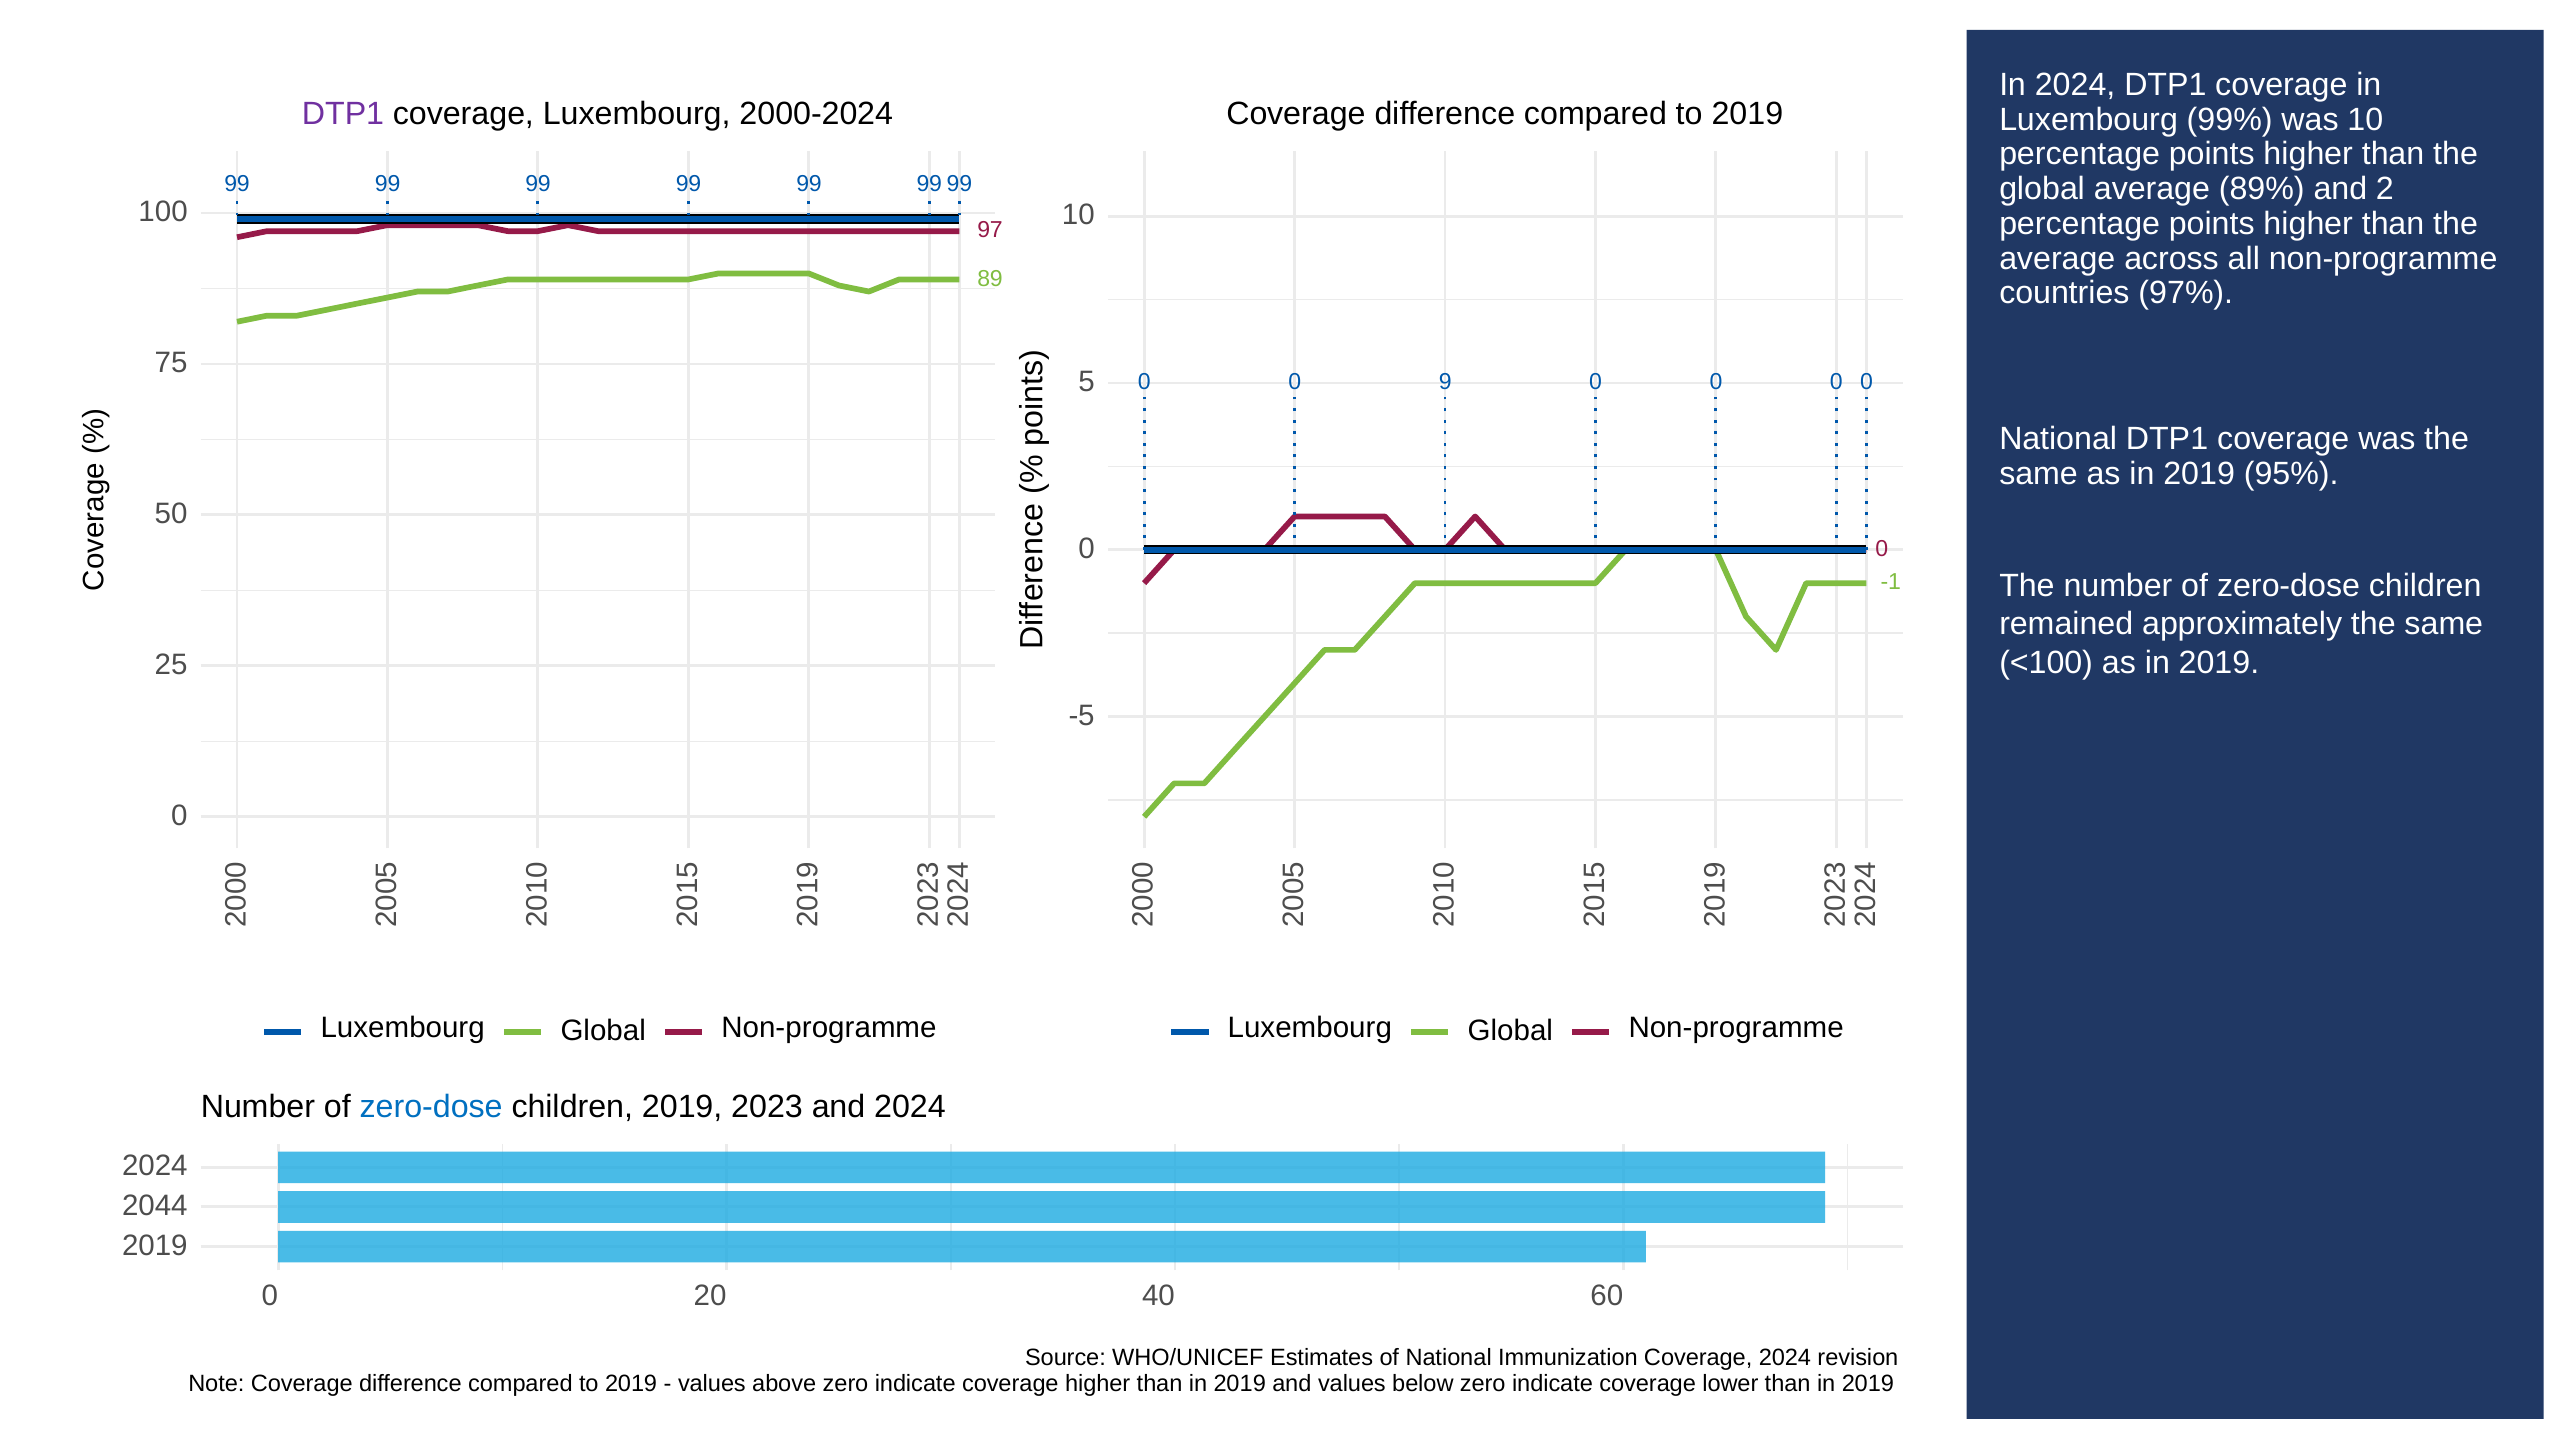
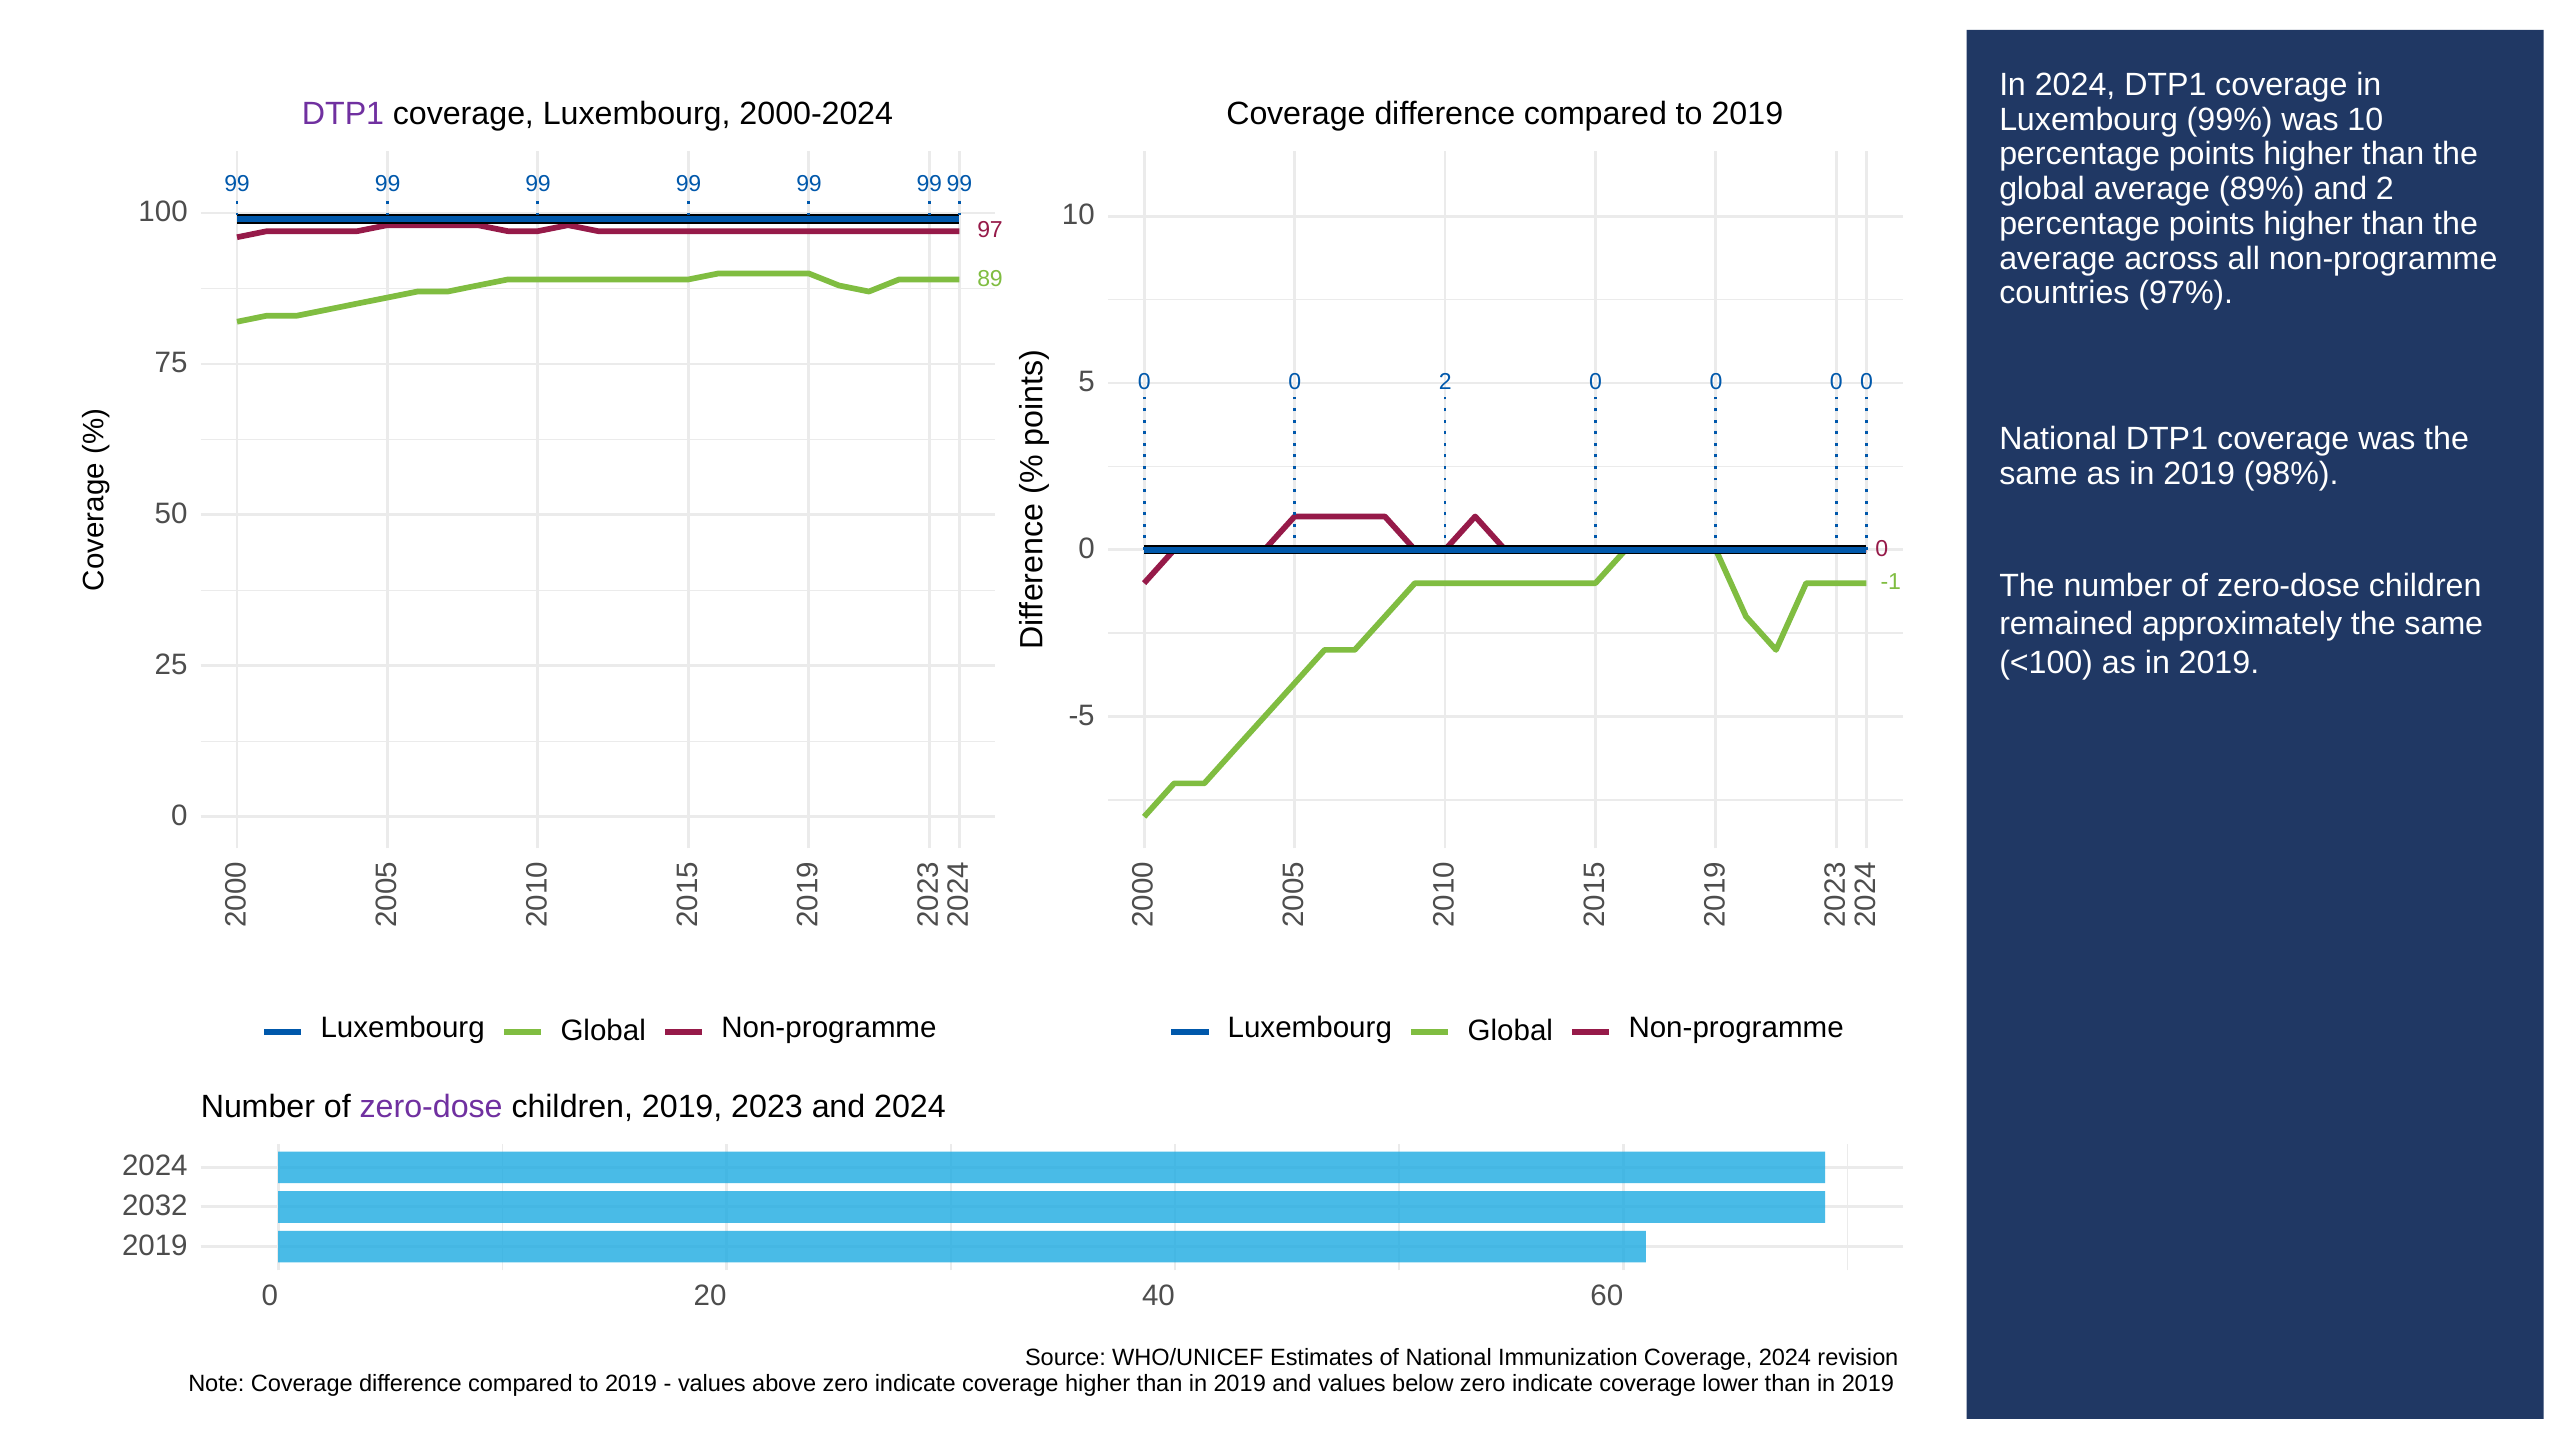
9 at (1445, 382): 9 -> 2
95%: 95% -> 98%
zero-dose at (431, 1107) colour: blue -> purple
2044: 2044 -> 2032
